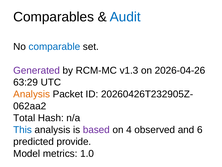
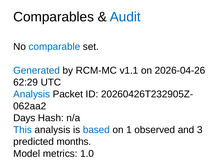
Generated colour: purple -> blue
v1.3: v1.3 -> v1.1
63:29: 63:29 -> 62:29
Analysis at (32, 94) colour: orange -> blue
Total: Total -> Days
based colour: purple -> blue
4: 4 -> 1
6: 6 -> 3
provide: provide -> months
